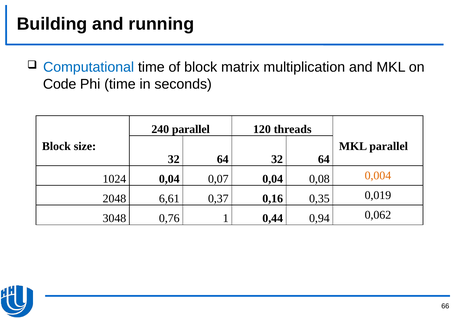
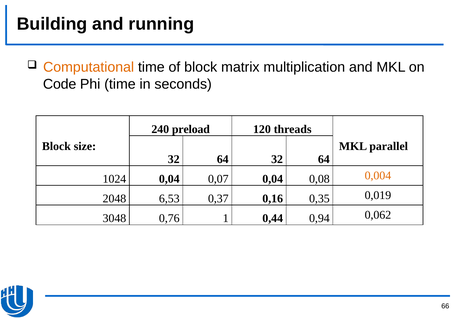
Computational colour: blue -> orange
240 parallel: parallel -> preload
6,61: 6,61 -> 6,53
